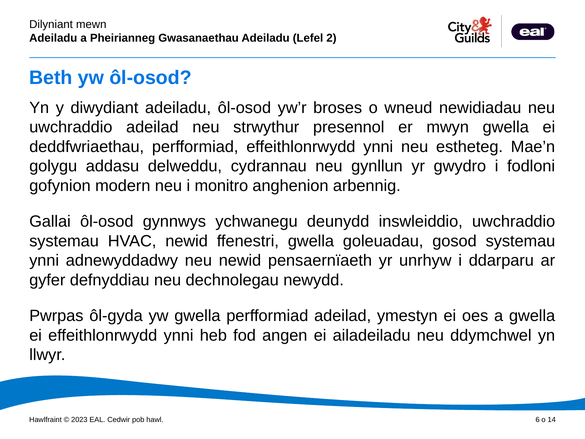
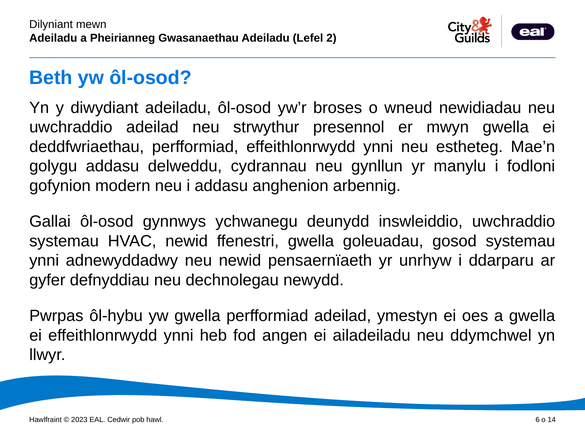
gwydro: gwydro -> manylu
i monitro: monitro -> addasu
ôl-gyda: ôl-gyda -> ôl-hybu
